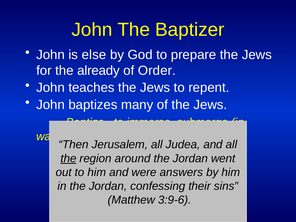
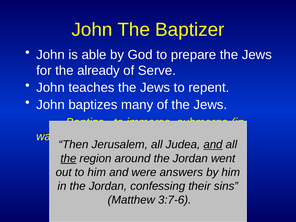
else: else -> able
Order: Order -> Serve
and at (213, 145) underline: none -> present
3:9-6: 3:9-6 -> 3:7-6
